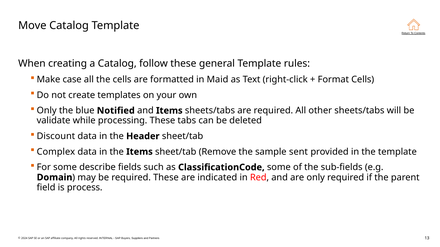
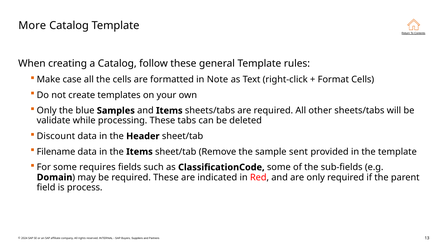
Move: Move -> More
Maid: Maid -> Note
Notified: Notified -> Samples
Complex: Complex -> Filename
describe: describe -> requires
